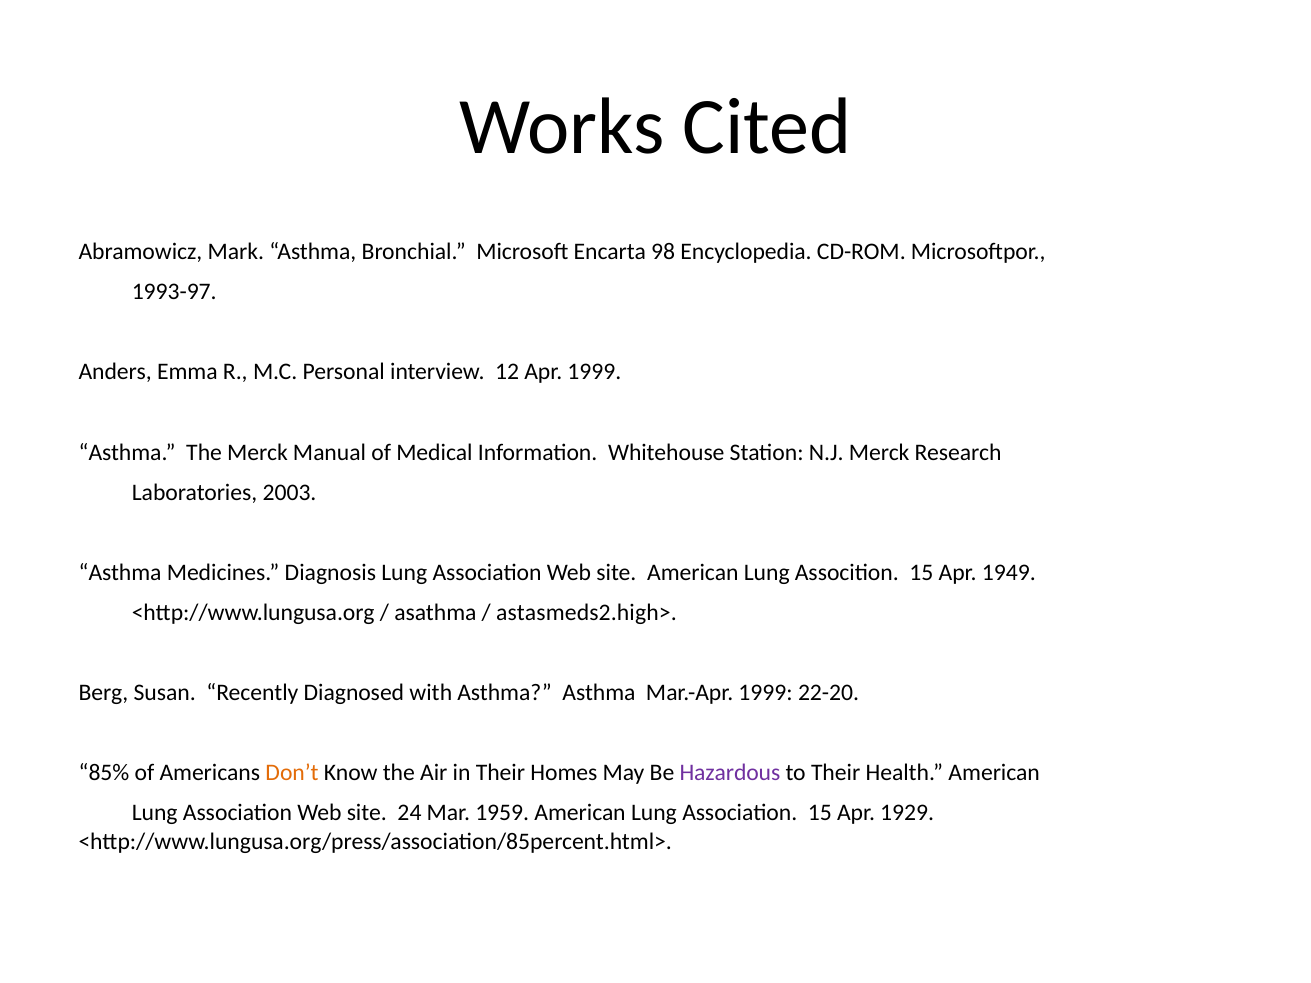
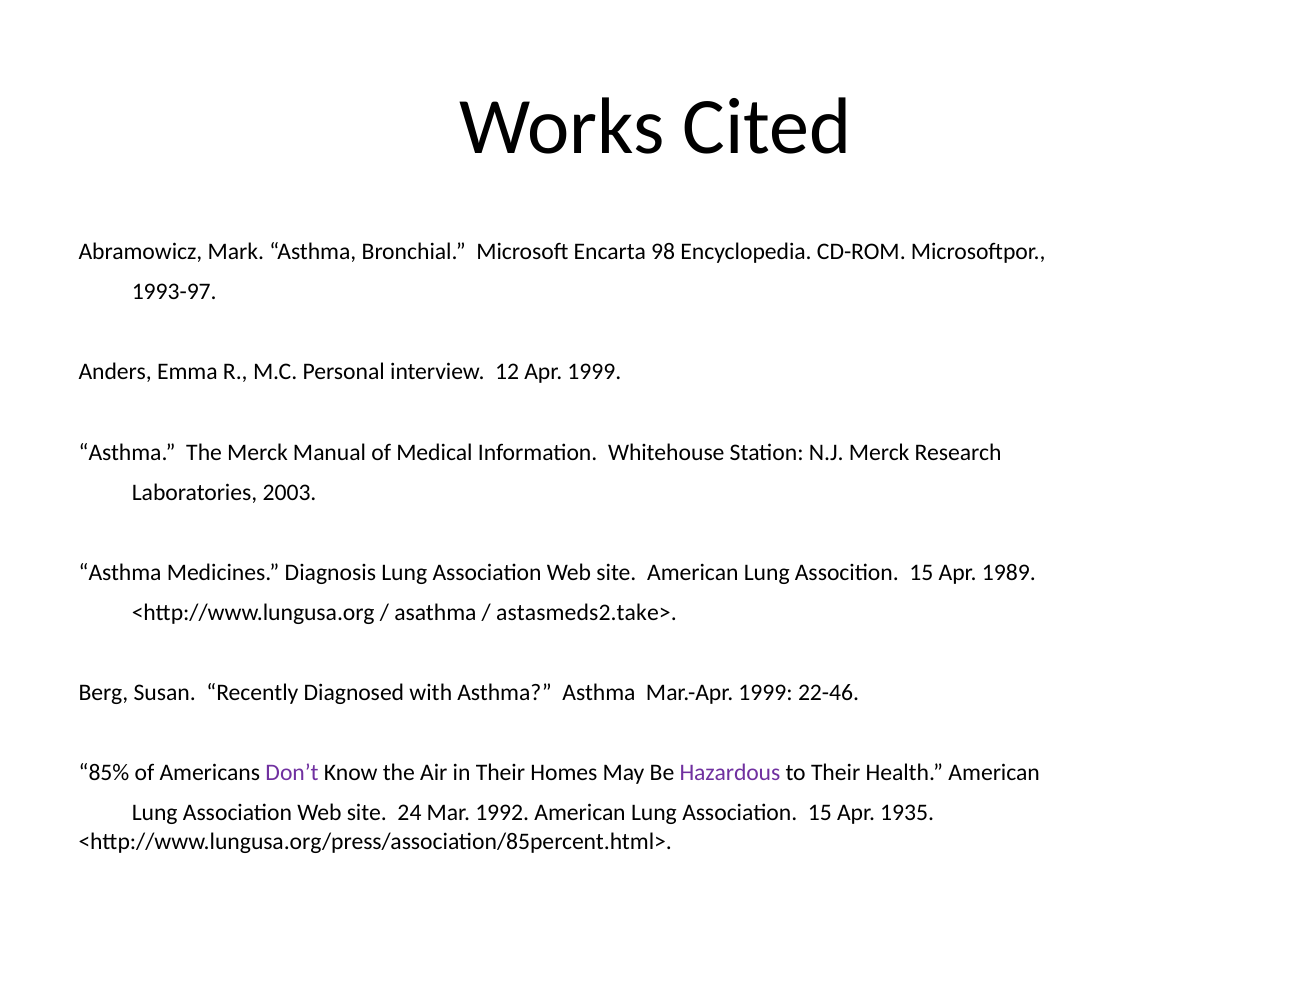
1949: 1949 -> 1989
astasmeds2.high>: astasmeds2.high> -> astasmeds2.take>
22-20: 22-20 -> 22-46
Don’t colour: orange -> purple
1959: 1959 -> 1992
1929: 1929 -> 1935
